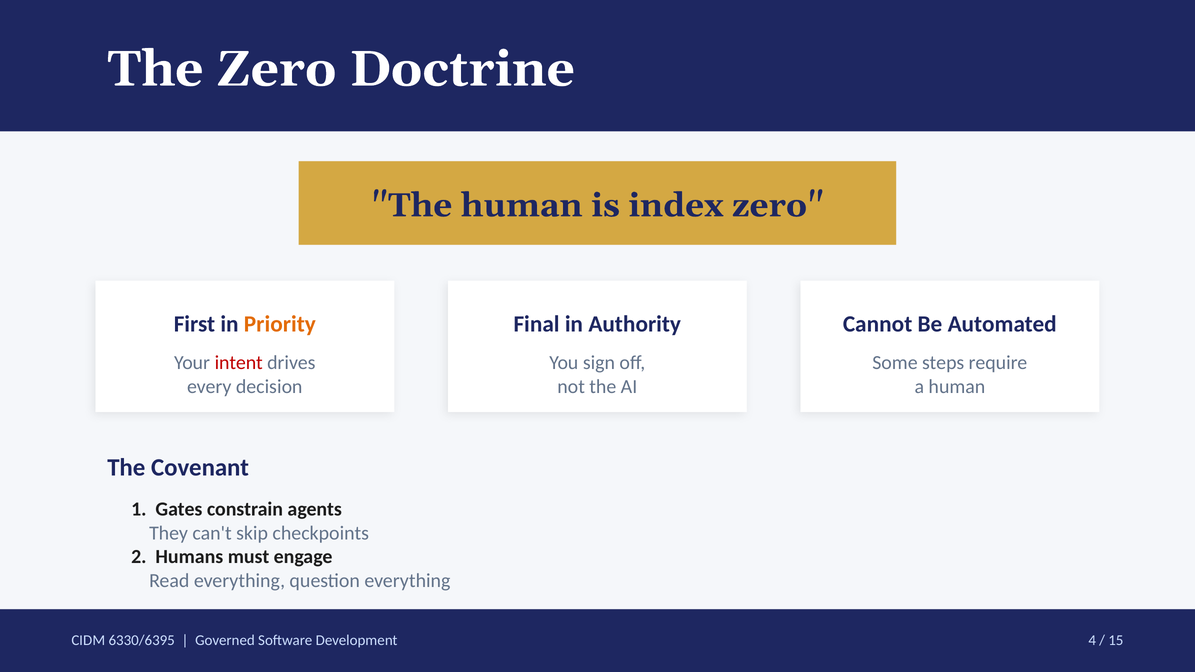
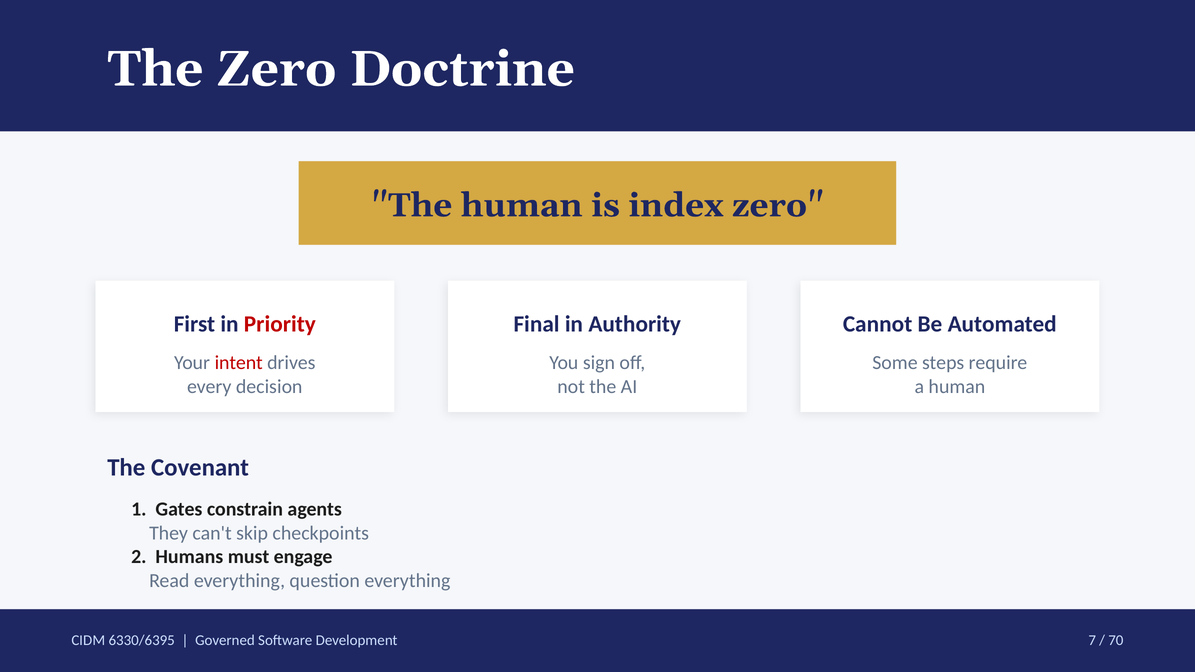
Priority colour: orange -> red
4: 4 -> 7
15: 15 -> 70
